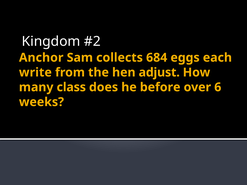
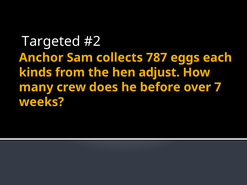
Kingdom: Kingdom -> Targeted
684: 684 -> 787
write: write -> kinds
class: class -> crew
6: 6 -> 7
